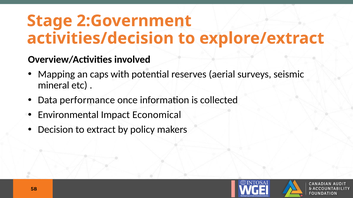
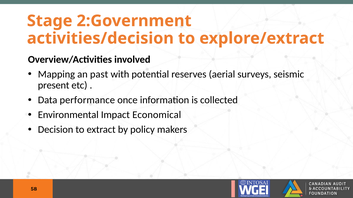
caps: caps -> past
mineral: mineral -> present
